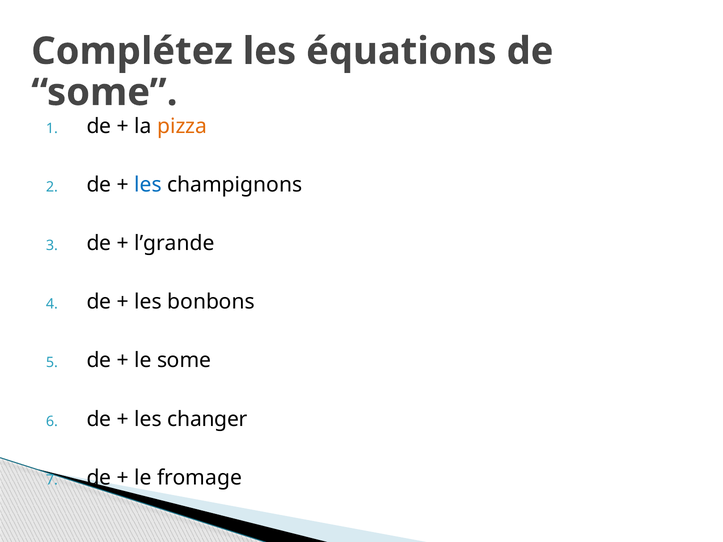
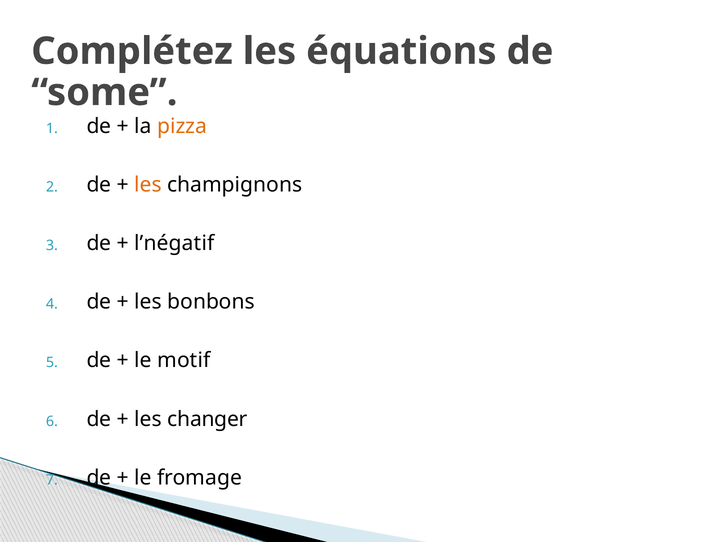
les at (148, 185) colour: blue -> orange
l’grande: l’grande -> l’négatif
le some: some -> motif
